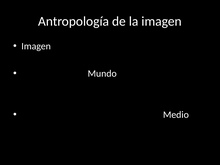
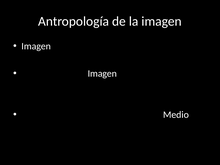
Mundo at (102, 74): Mundo -> Imagen
